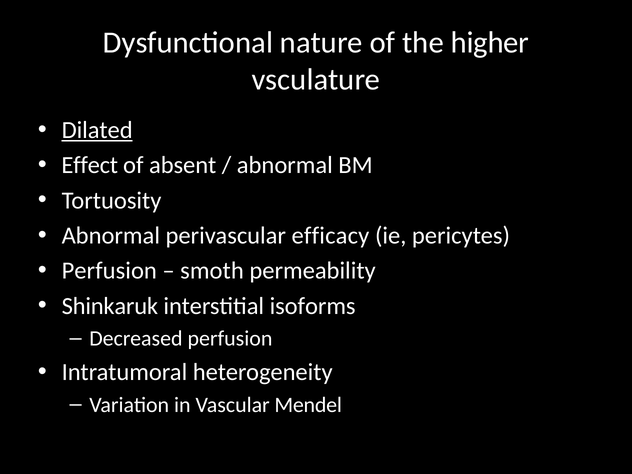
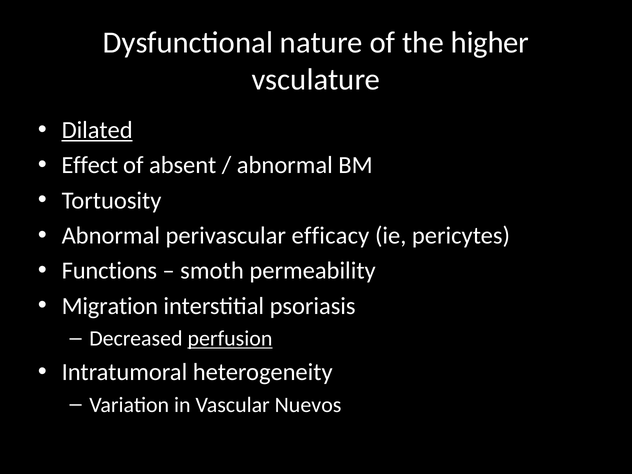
Perfusion at (109, 271): Perfusion -> Functions
Shinkaruk: Shinkaruk -> Migration
isoforms: isoforms -> psoriasis
perfusion at (230, 339) underline: none -> present
Mendel: Mendel -> Nuevos
